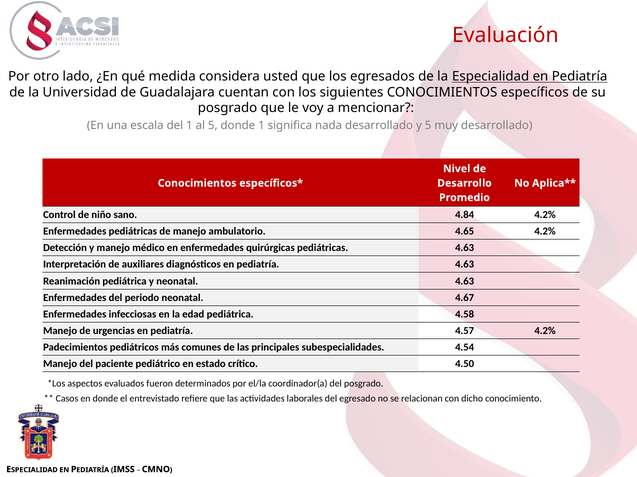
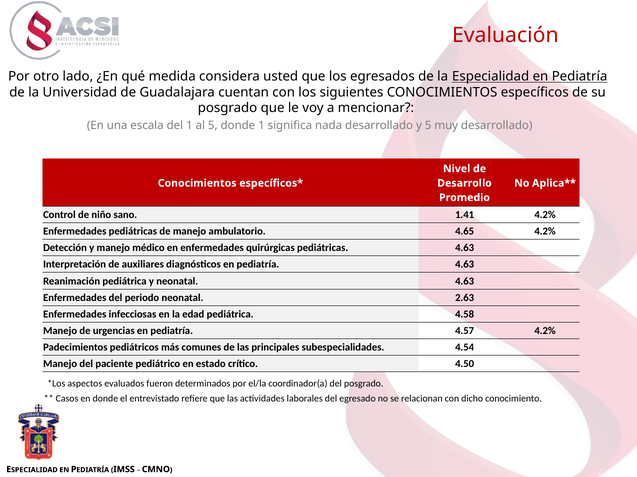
4.84: 4.84 -> 1.41
4.67: 4.67 -> 2.63
